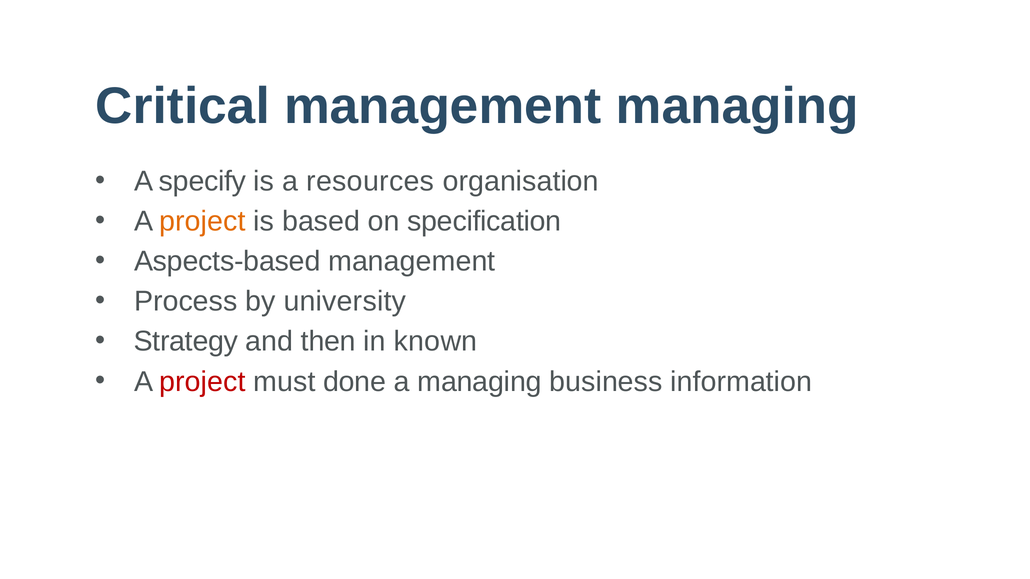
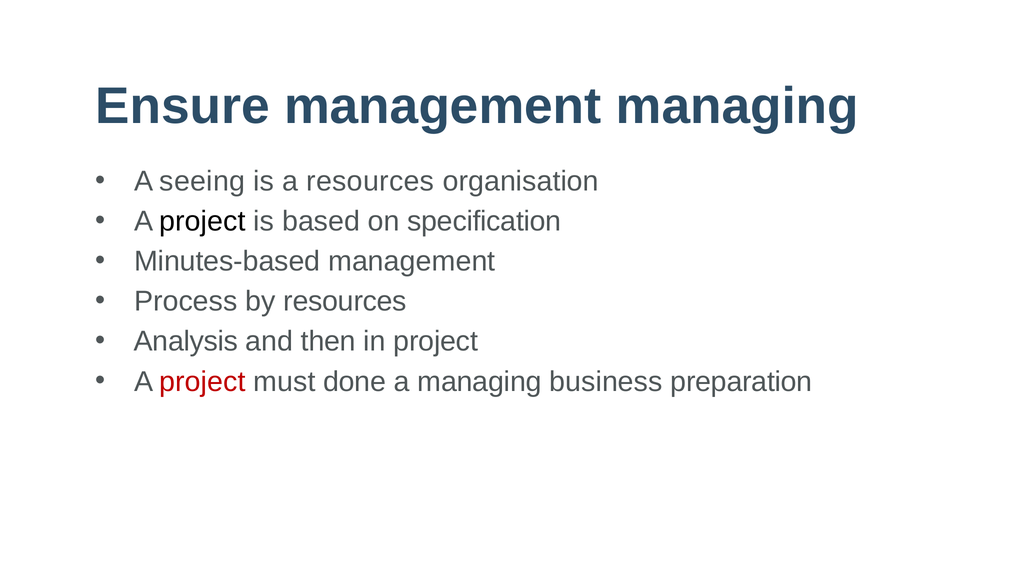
Critical: Critical -> Ensure
specify: specify -> seeing
project at (202, 222) colour: orange -> black
Aspects-based: Aspects-based -> Minutes-based
by university: university -> resources
Strategy: Strategy -> Analysis
in known: known -> project
information: information -> preparation
